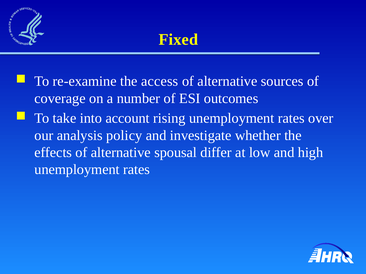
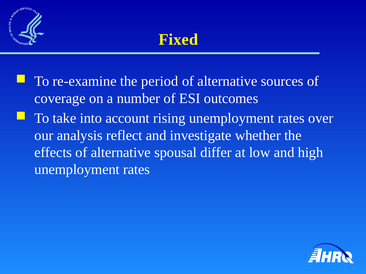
access: access -> period
policy: policy -> reflect
